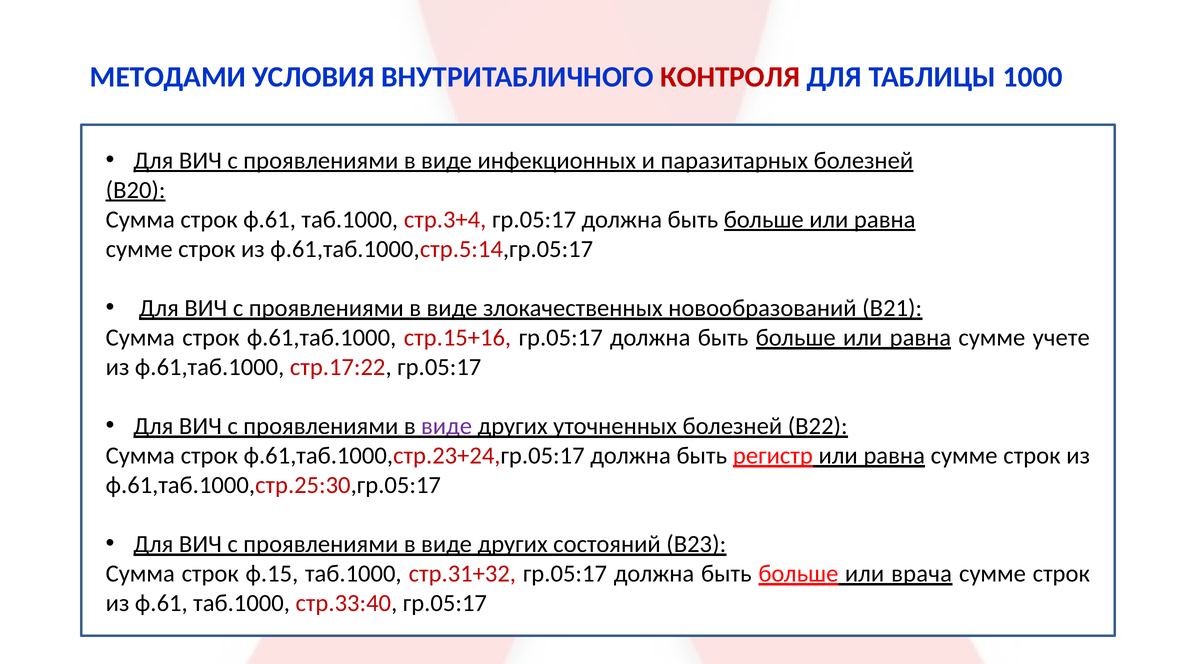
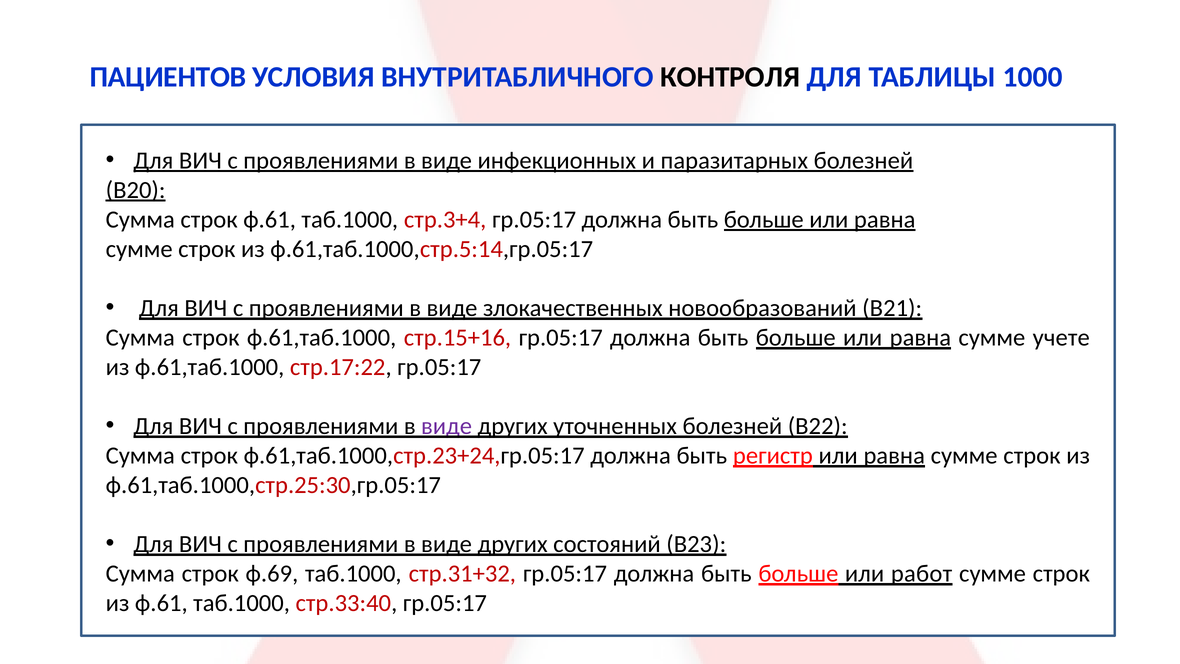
МЕТОДАМИ: МЕТОДАМИ -> ПАЦИЕНТОВ
КОНТРОЛЯ colour: red -> black
ф.15: ф.15 -> ф.69
врача: врача -> работ
